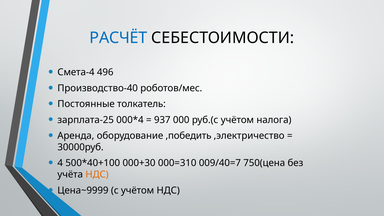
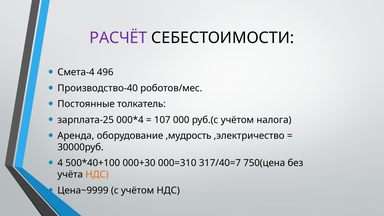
РАСЧЁТ colour: blue -> purple
937: 937 -> 107
,победить: ,победить -> ,мудрость
009/40=7: 009/40=7 -> 317/40=7
